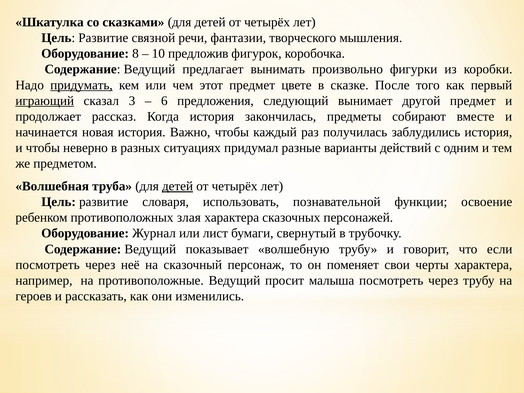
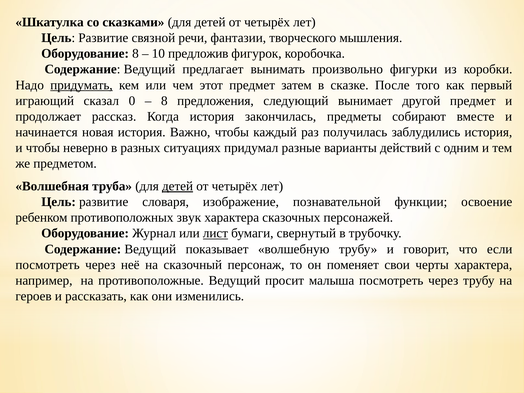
цвете: цвете -> затем
играющий underline: present -> none
3: 3 -> 0
6 at (164, 101): 6 -> 8
использовать: использовать -> изображение
злая: злая -> звук
лист underline: none -> present
